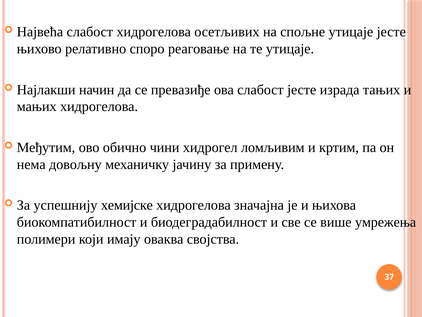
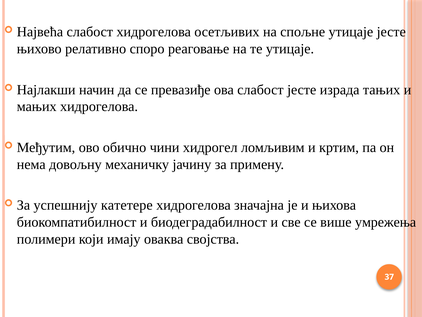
хемијске: хемијске -> катетере
